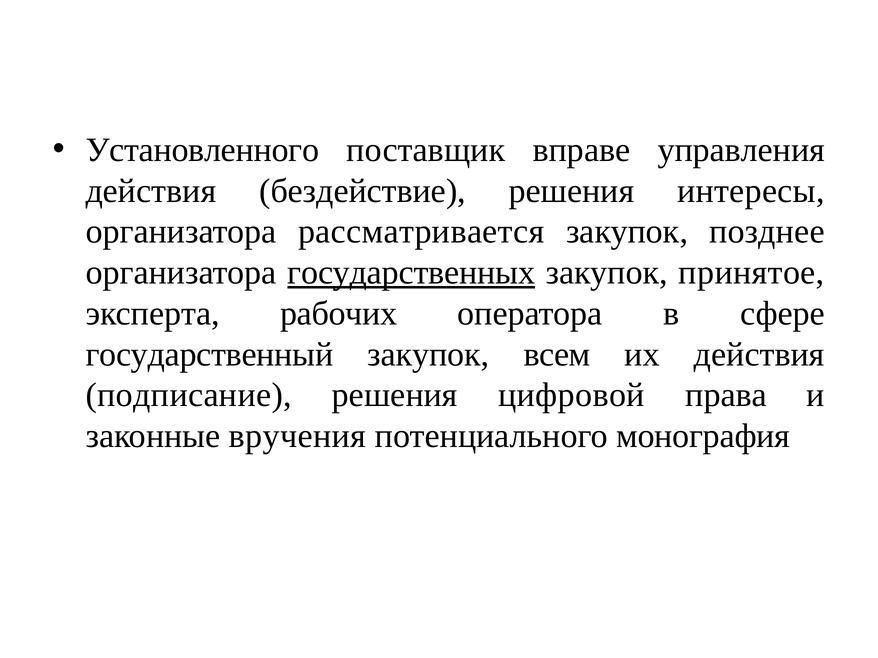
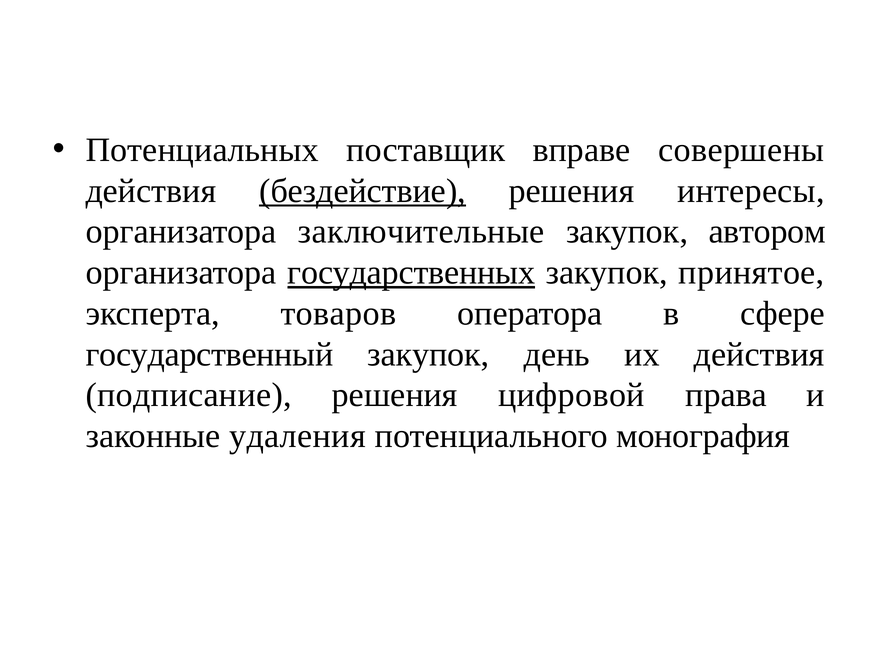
Установленного: Установленного -> Потенциальных
управления: управления -> совершены
бездействие underline: none -> present
рассматривается: рассматривается -> заключительные
позднее: позднее -> автором
рабочих: рабочих -> товаров
всем: всем -> день
вручения: вручения -> удаления
